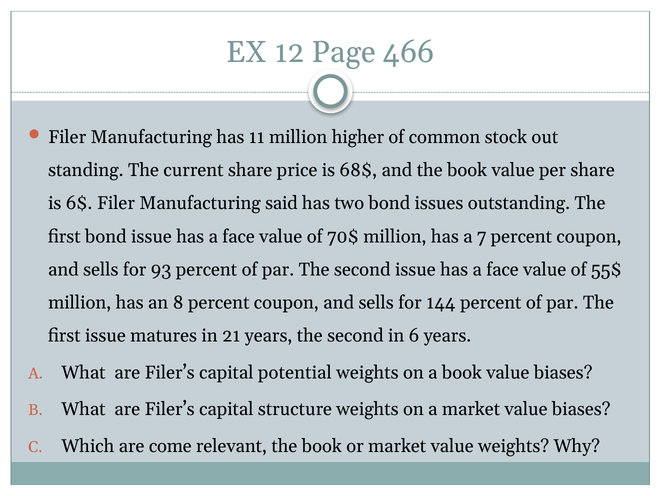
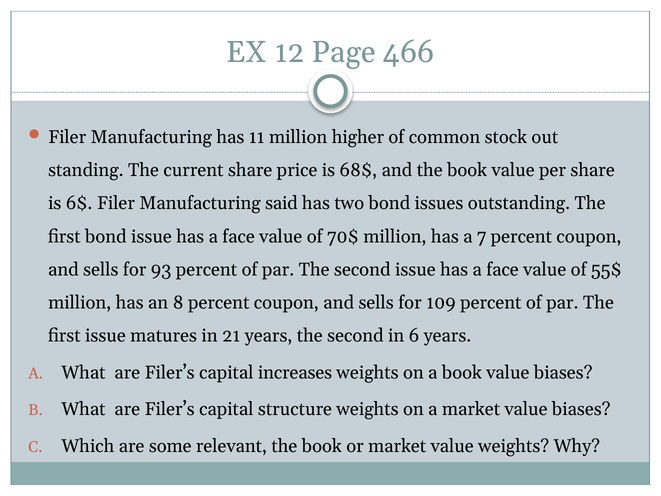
144: 144 -> 109
potential: potential -> increases
come: come -> some
